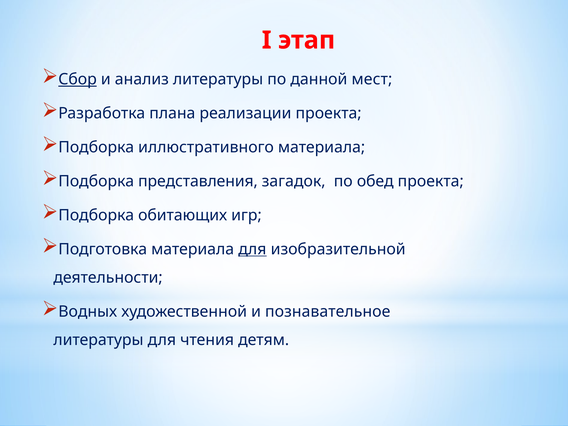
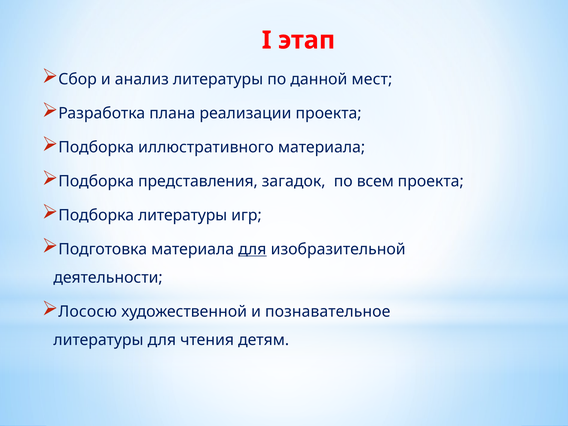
Сбор underline: present -> none
обед: обед -> всем
Подборка обитающих: обитающих -> литературы
Водных: Водных -> Лососю
